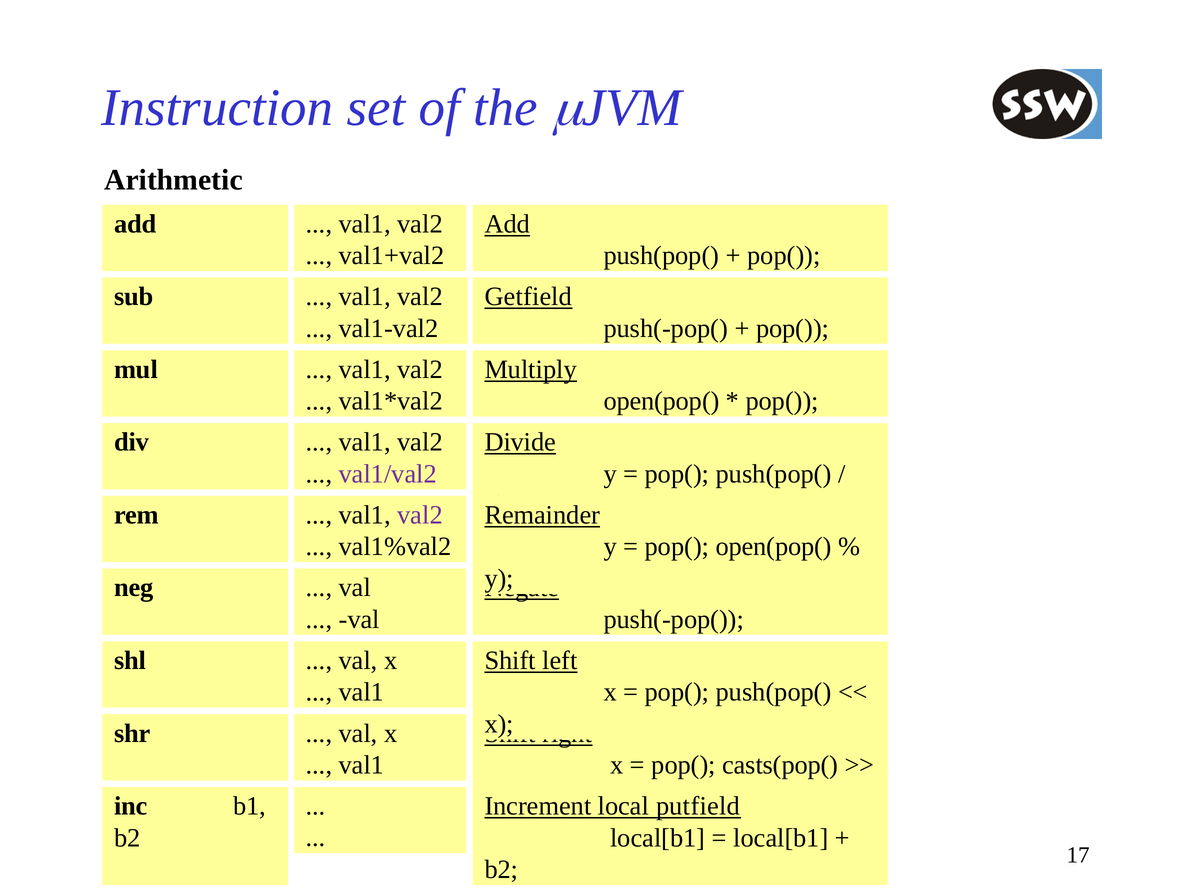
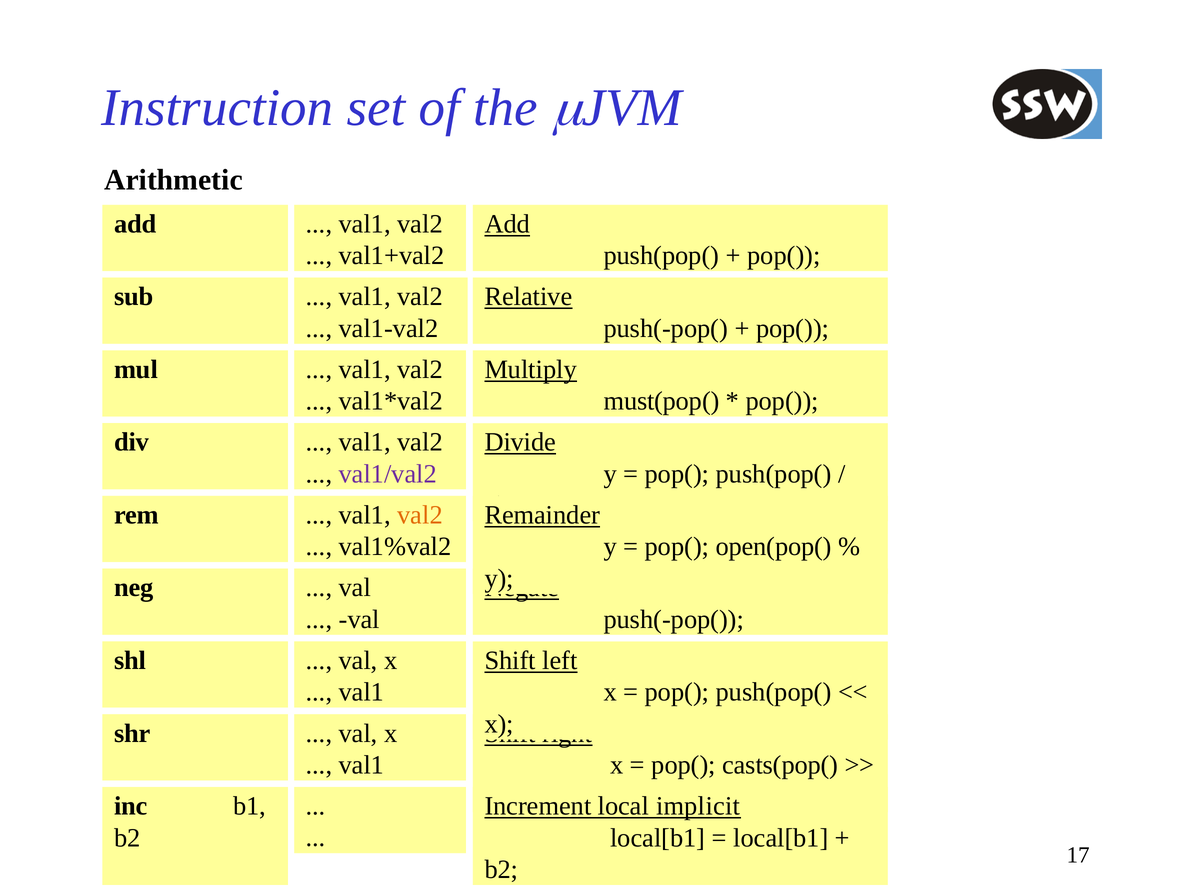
Getfield: Getfield -> Relative
open(pop( at (662, 401): open(pop( -> must(pop(
val2 at (420, 515) colour: purple -> orange
putfield: putfield -> implicit
